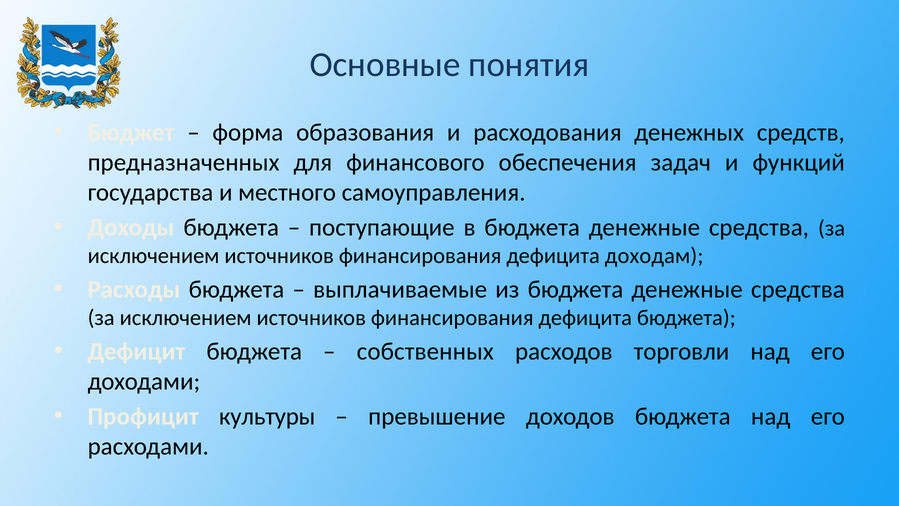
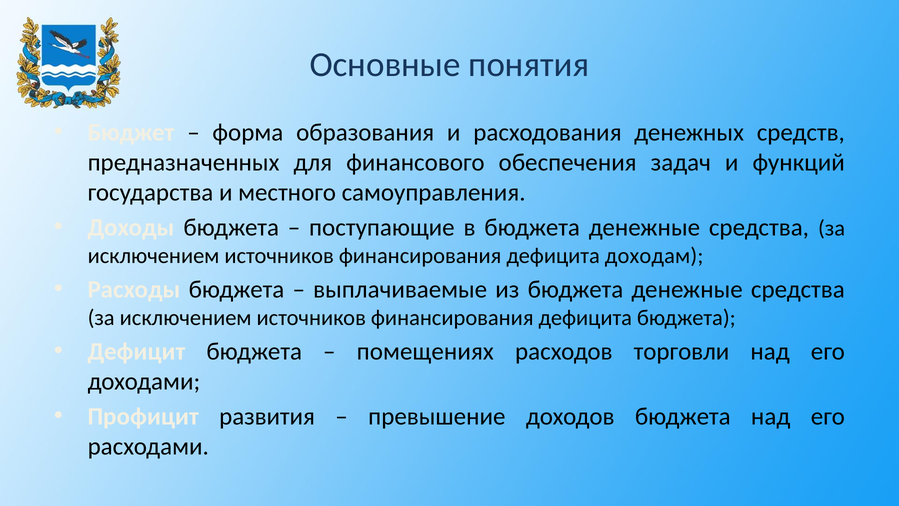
собственных: собственных -> помещениях
культуры: культуры -> развития
